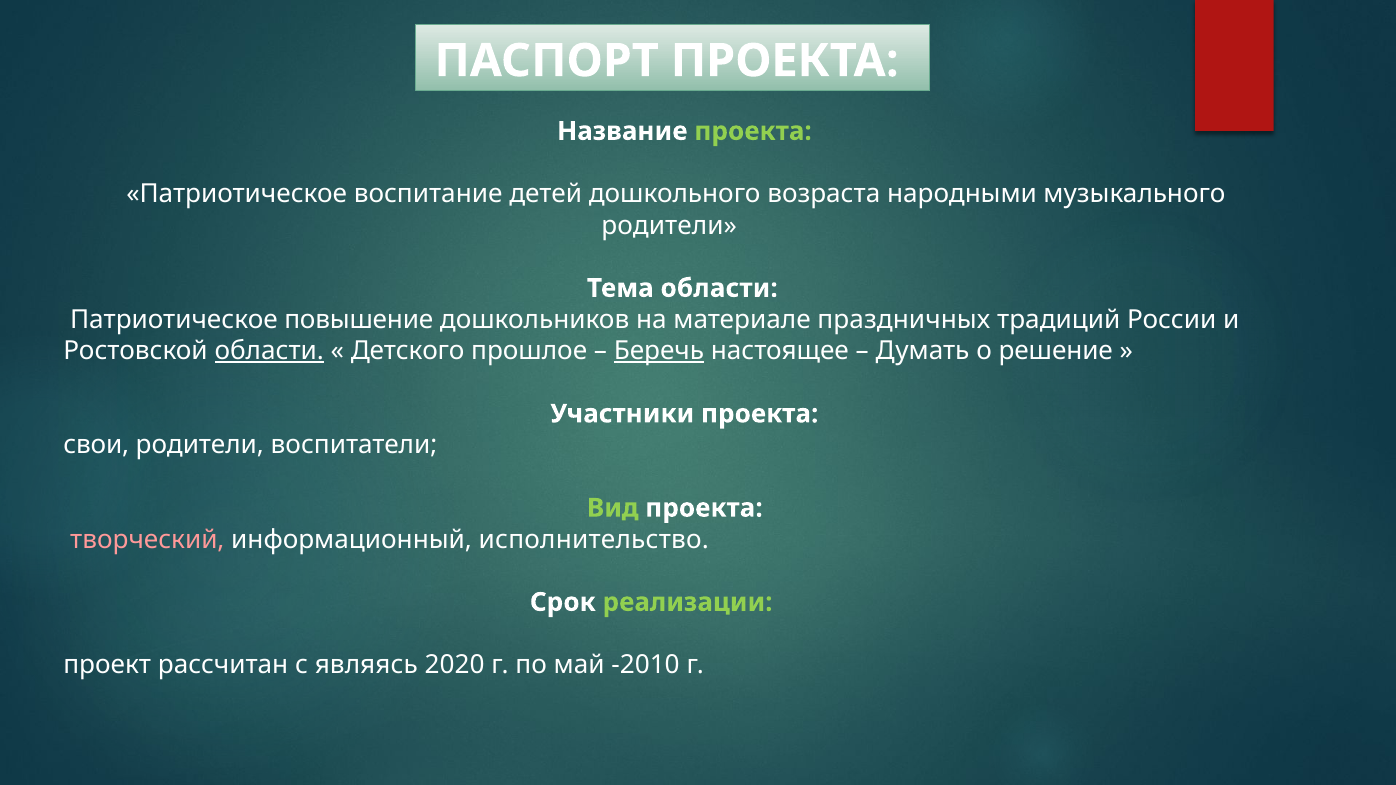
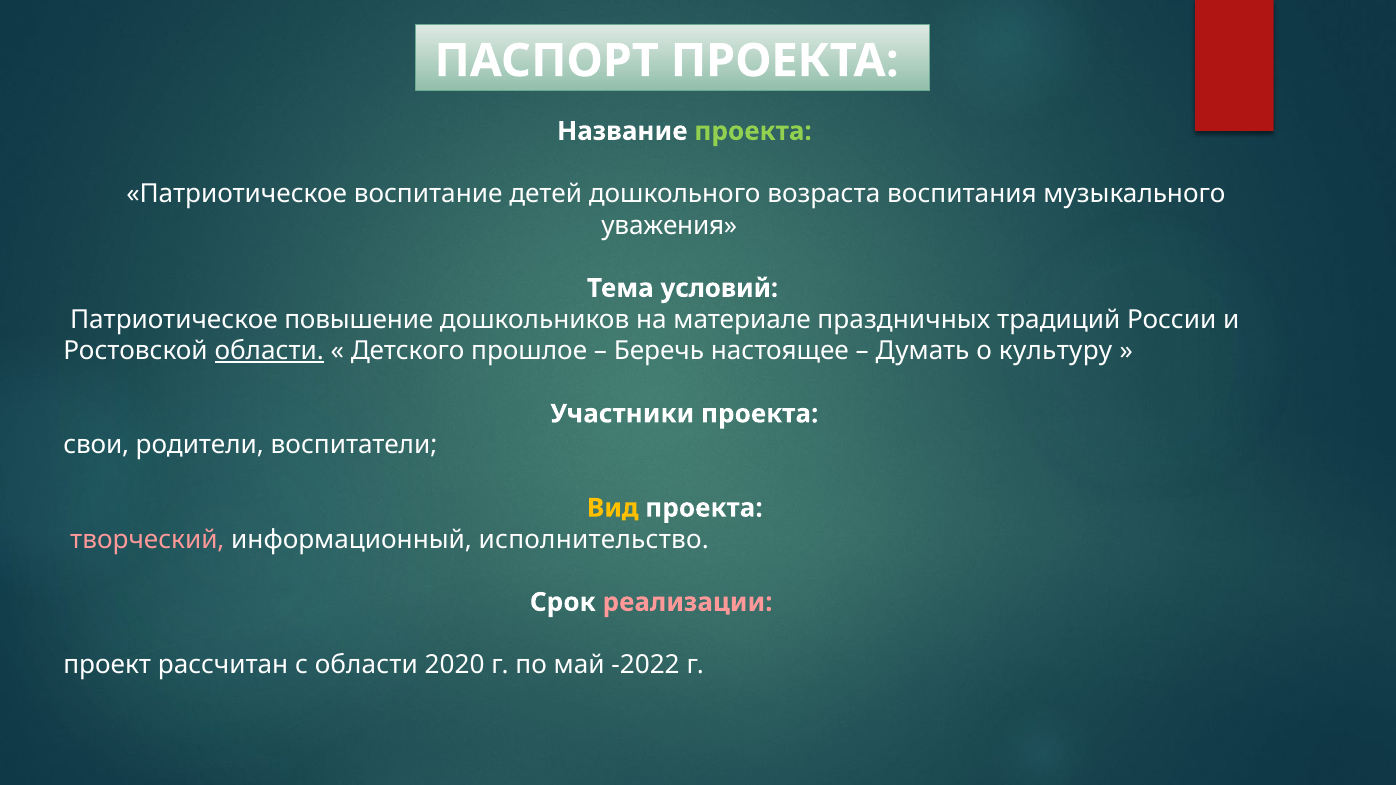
народными: народными -> воспитания
родители at (669, 225): родители -> уважения
Тема области: области -> условий
Беречь underline: present -> none
решение: решение -> культуру
Вид colour: light green -> yellow
реализации colour: light green -> pink
с являясь: являясь -> области
-2010: -2010 -> -2022
